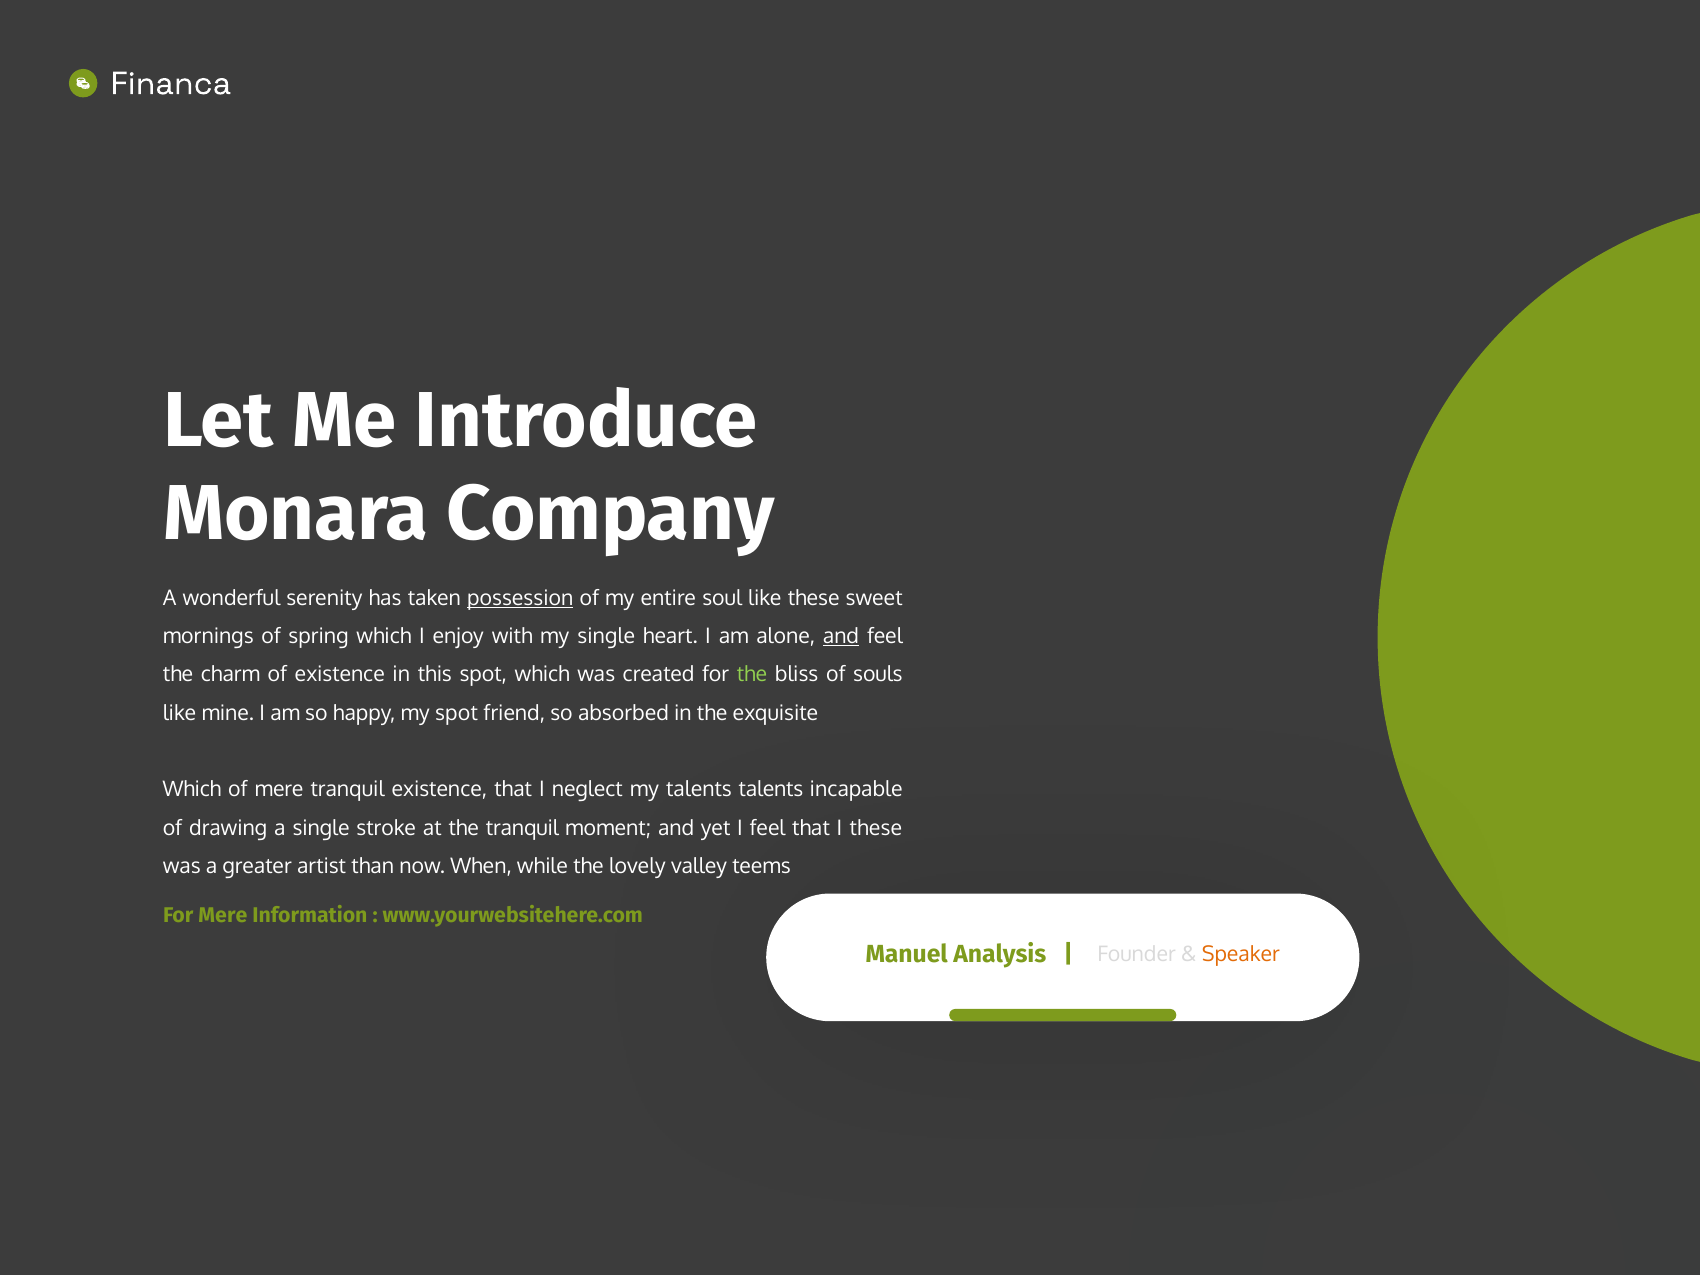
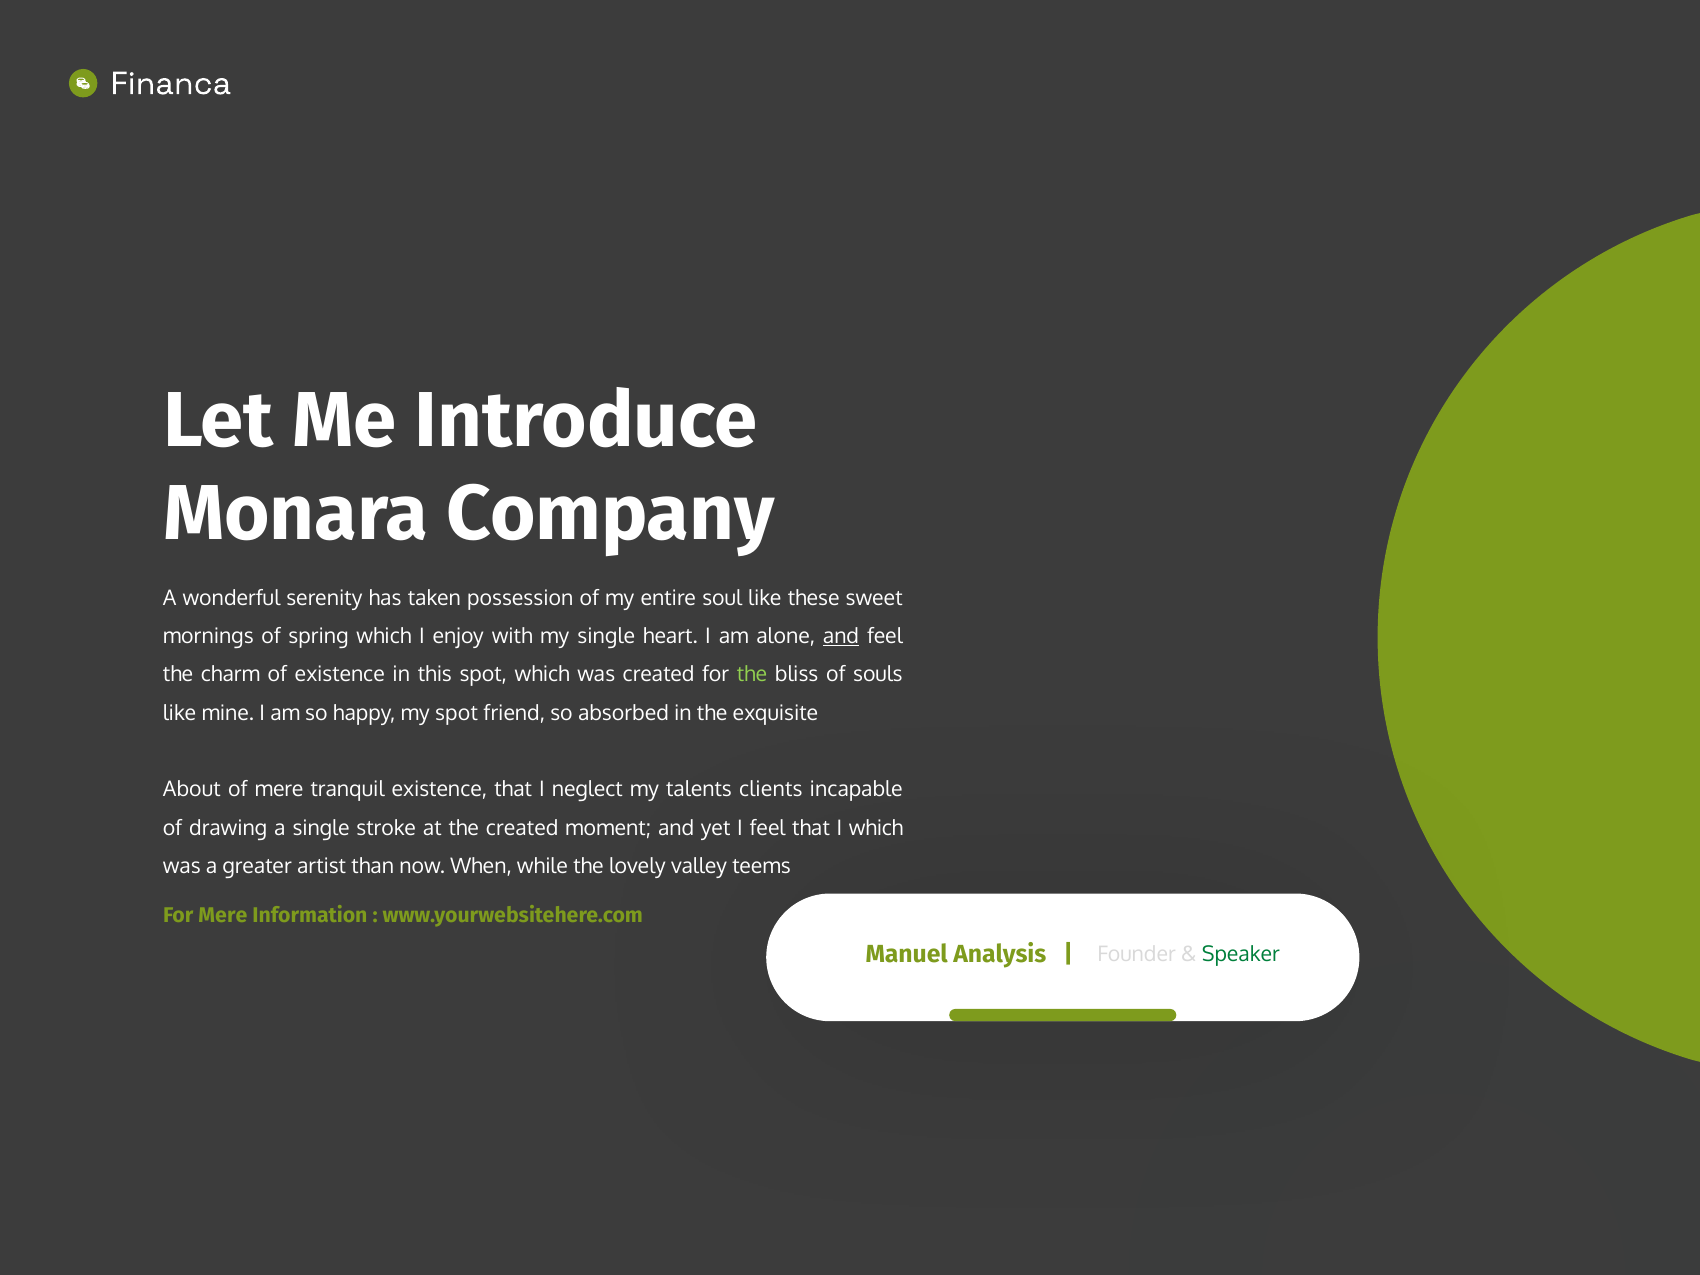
possession underline: present -> none
Which at (192, 790): Which -> About
talents talents: talents -> clients
the tranquil: tranquil -> created
I these: these -> which
Speaker colour: orange -> green
